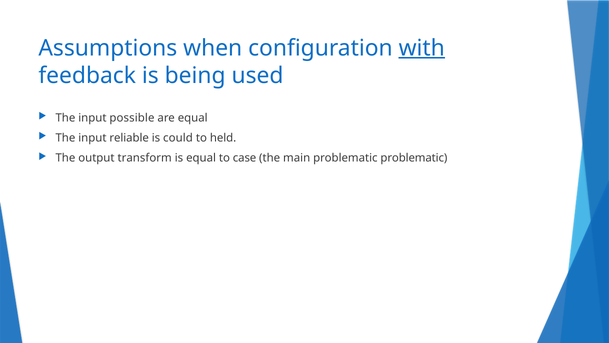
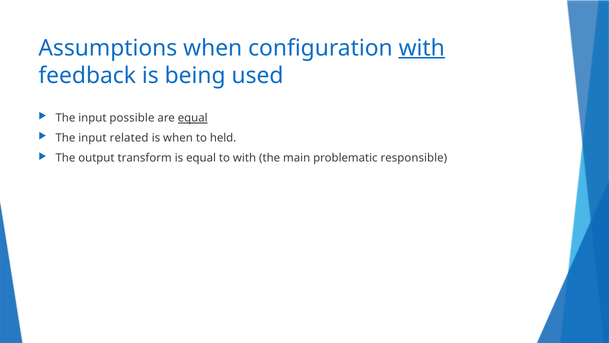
equal at (193, 118) underline: none -> present
reliable: reliable -> related
is could: could -> when
to case: case -> with
problematic problematic: problematic -> responsible
